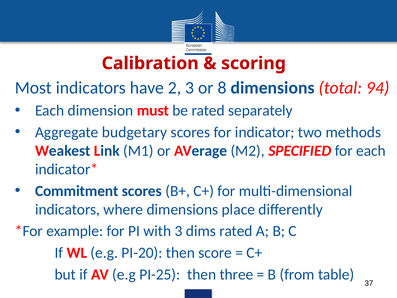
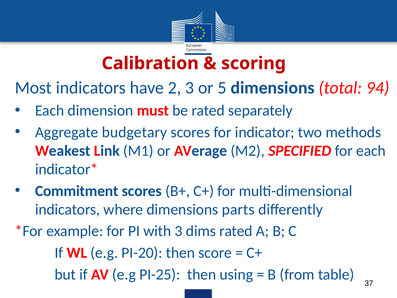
8: 8 -> 5
place: place -> parts
three: three -> using
